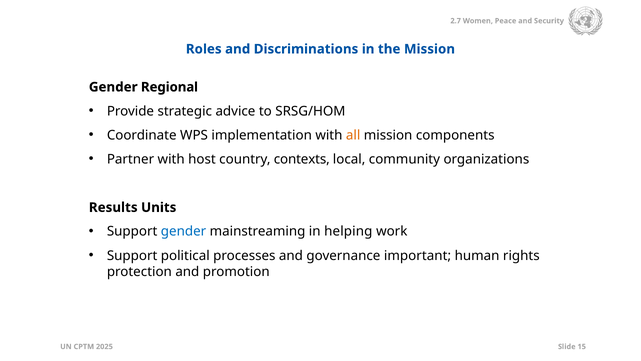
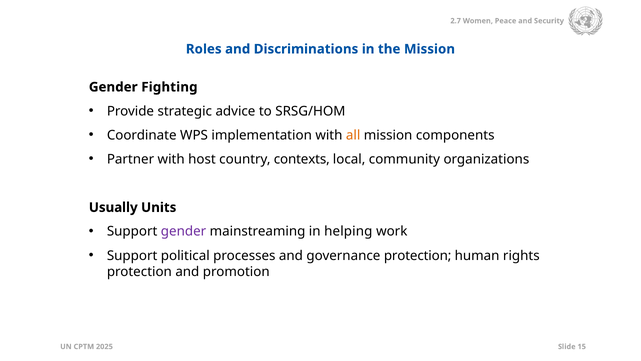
Regional: Regional -> Fighting
Results: Results -> Usually
gender at (184, 231) colour: blue -> purple
governance important: important -> protection
